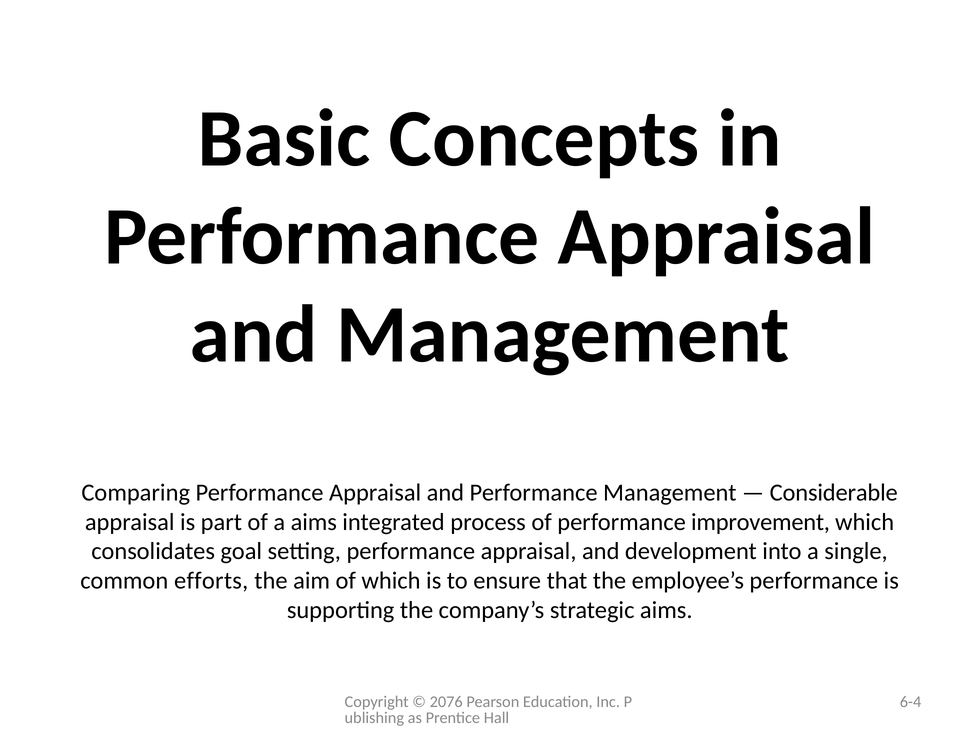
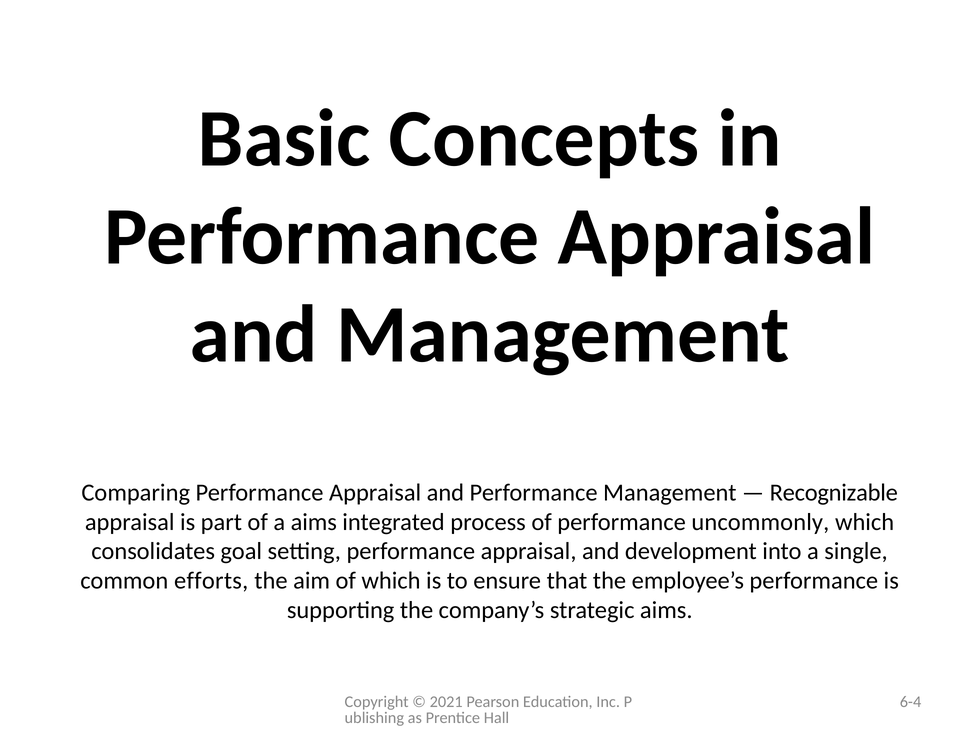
Considerable: Considerable -> Recognizable
improvement: improvement -> uncommonly
2076: 2076 -> 2021
